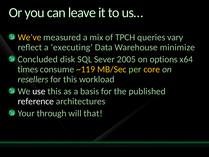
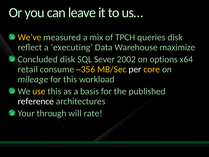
queries vary: vary -> disk
minimize: minimize -> maximize
2005: 2005 -> 2002
times: times -> retail
~119: ~119 -> ~356
per colour: light green -> white
resellers: resellers -> mileage
use colour: white -> yellow
that: that -> rate
